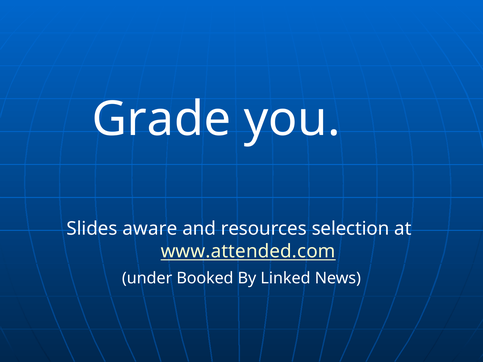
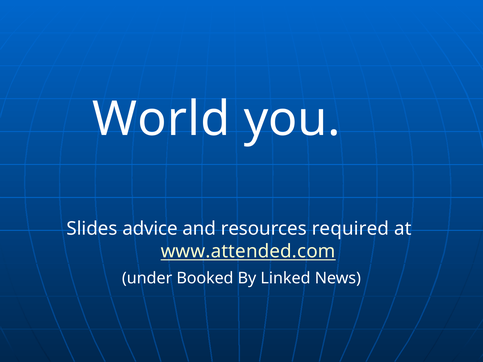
Grade: Grade -> World
aware: aware -> advice
selection: selection -> required
